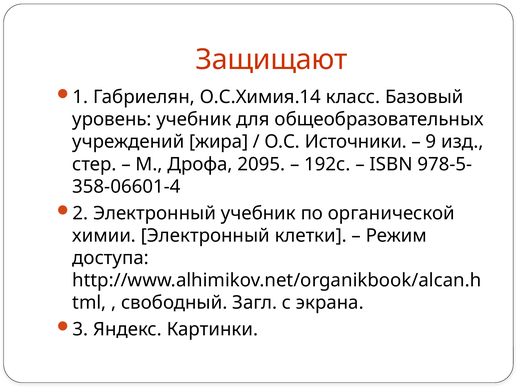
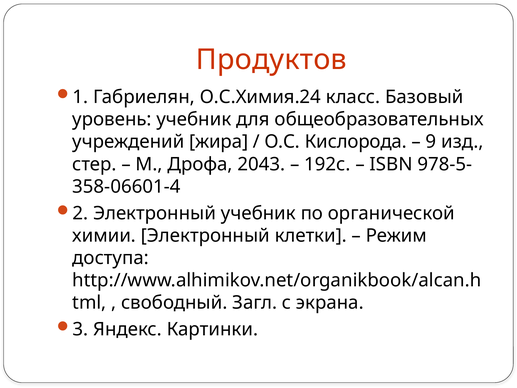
Защищают: Защищают -> Продуктов
О.С.Химия.14: О.С.Химия.14 -> О.С.Химия.24
Источники: Источники -> Кислорода
2095: 2095 -> 2043
